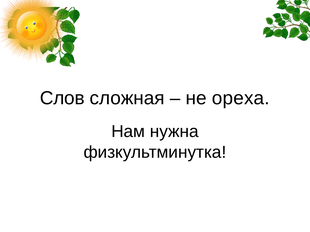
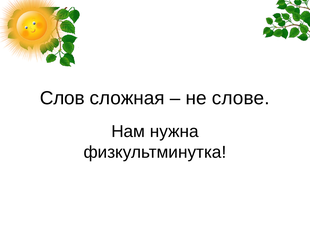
ореха: ореха -> слове
